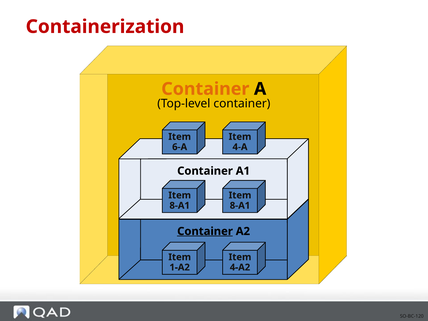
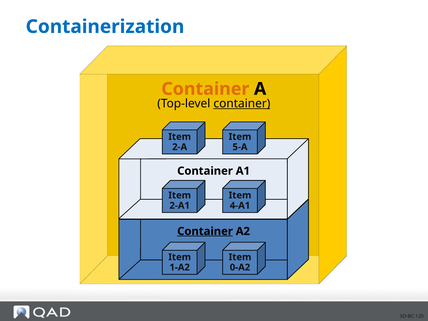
Containerization colour: red -> blue
container at (242, 103) underline: none -> present
6-A: 6-A -> 2-A
4-A: 4-A -> 5-A
8-A1 at (180, 206): 8-A1 -> 2-A1
8-A1 at (240, 206): 8-A1 -> 4-A1
4-A2: 4-A2 -> 0-A2
